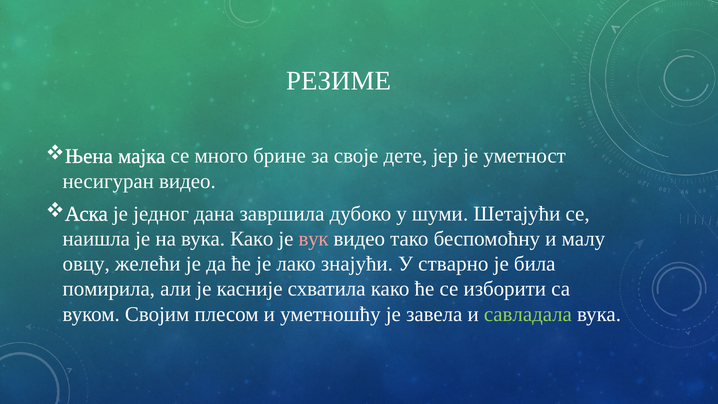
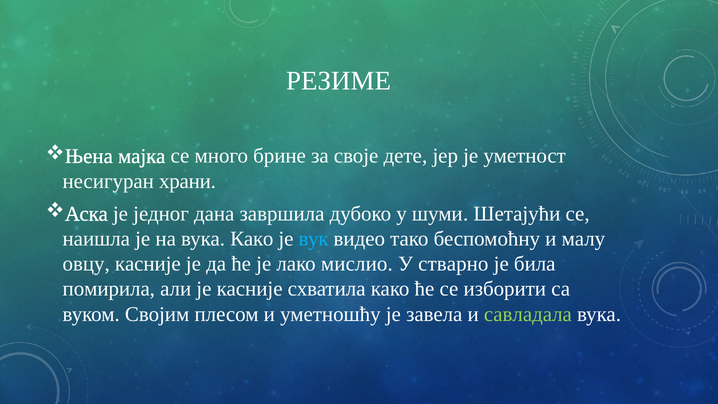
несигуран видео: видео -> храни
вук colour: pink -> light blue
овцу желећи: желећи -> касније
знајући: знајући -> мислио
